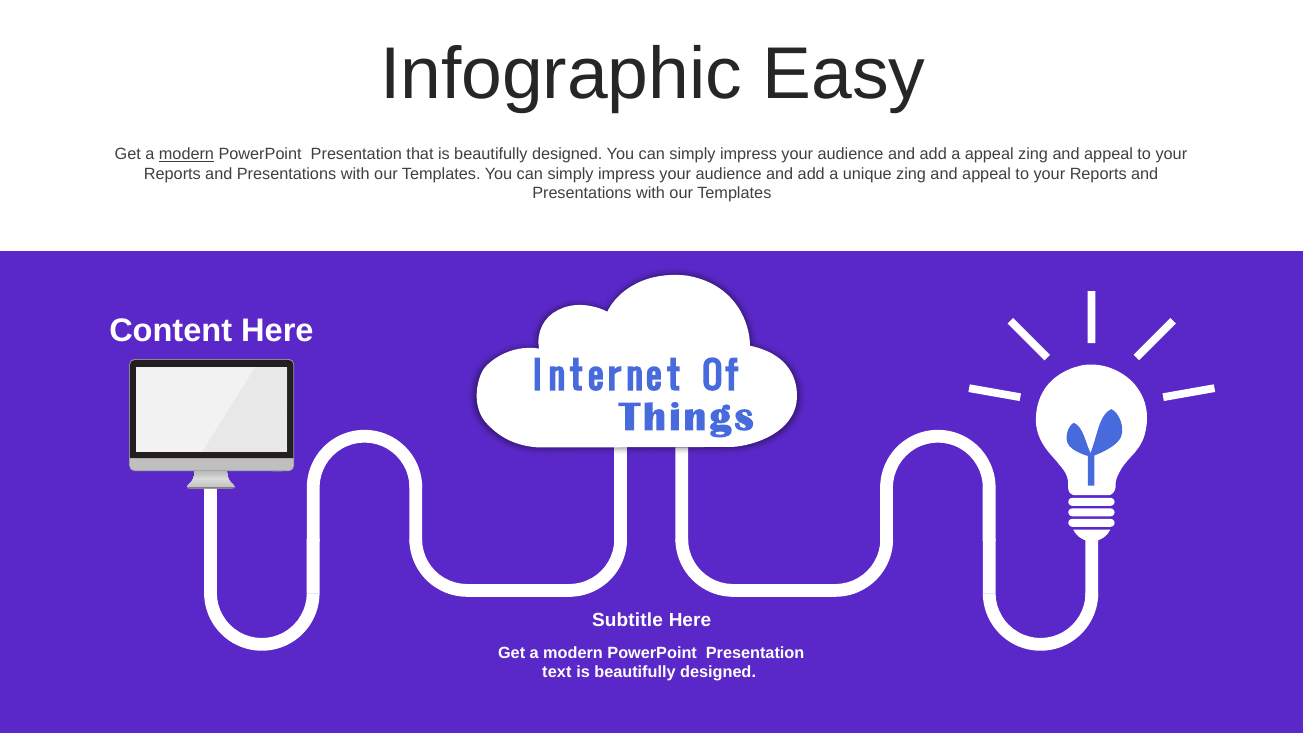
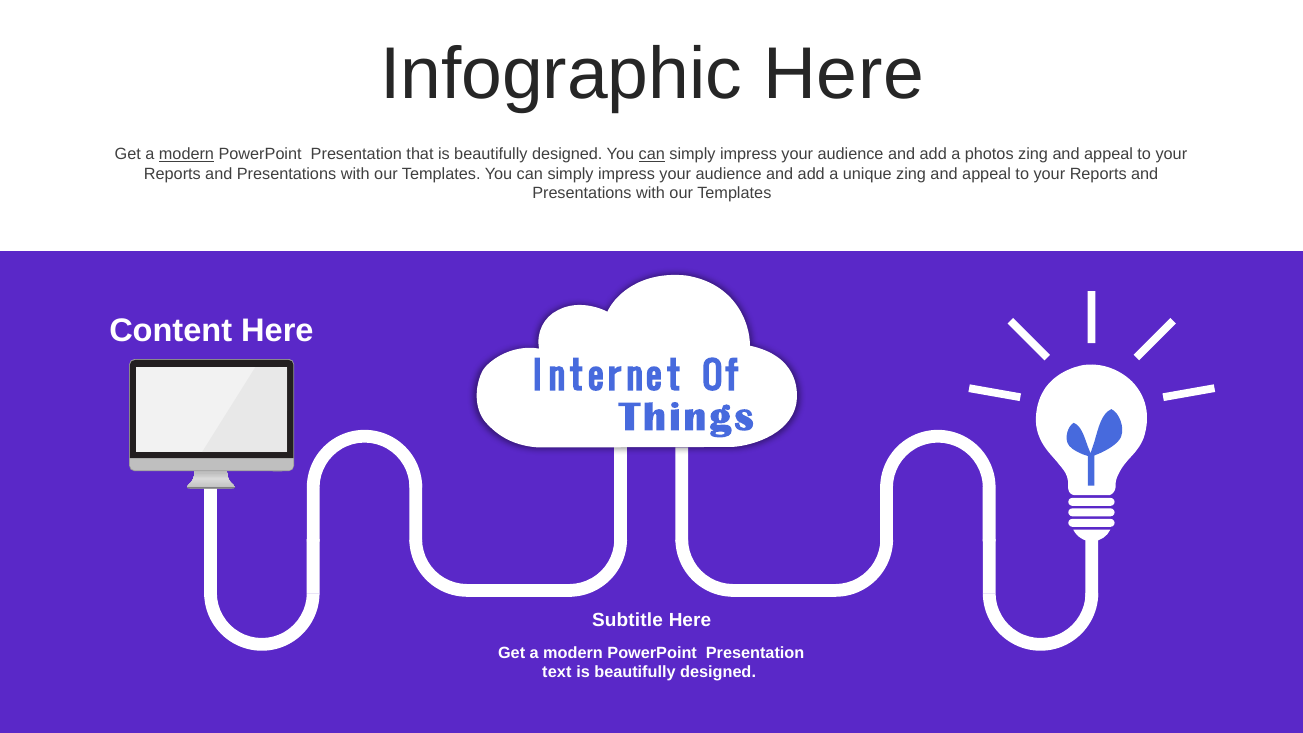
Infographic Easy: Easy -> Here
can at (652, 154) underline: none -> present
a appeal: appeal -> photos
